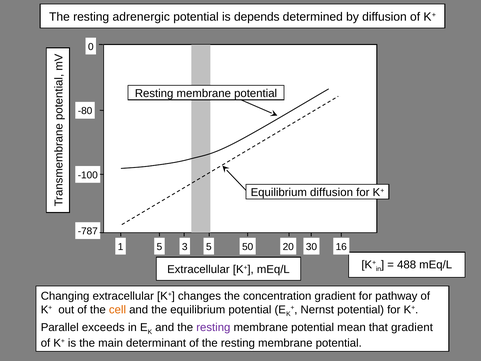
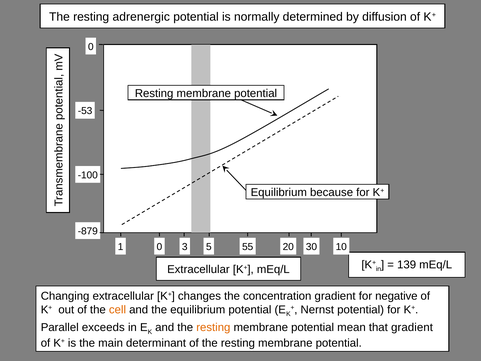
depends: depends -> normally
-80: -80 -> -53
Equilibrium diffusion: diffusion -> because
-787: -787 -> -879
1 5: 5 -> 0
50: 50 -> 55
16: 16 -> 10
488: 488 -> 139
pathway: pathway -> negative
resting at (213, 327) colour: purple -> orange
